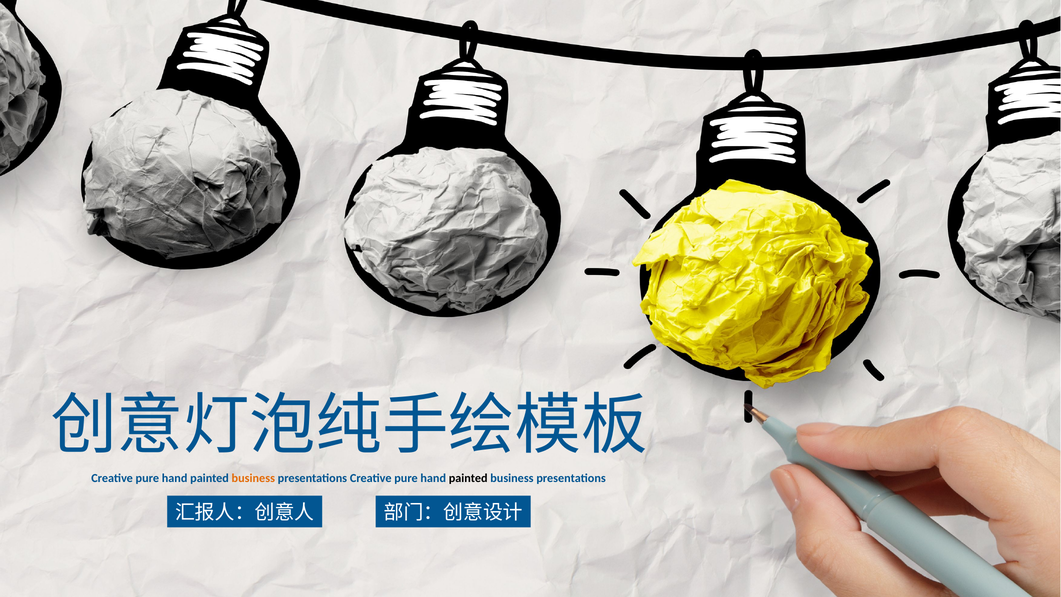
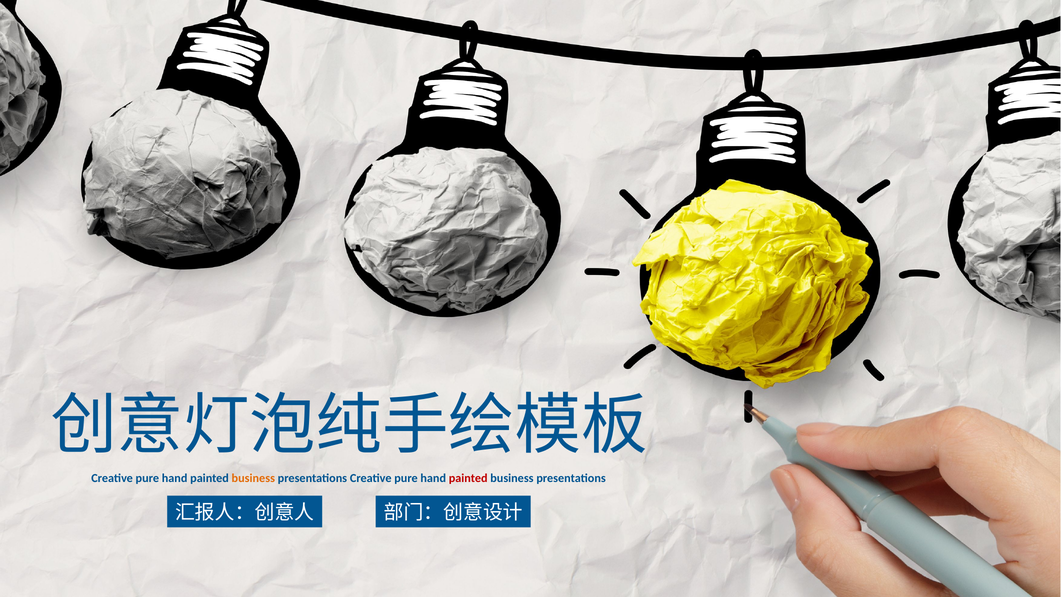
painted at (468, 478) colour: black -> red
